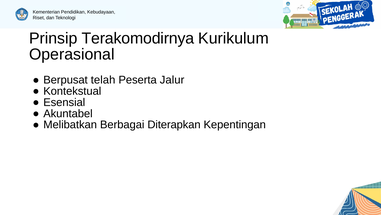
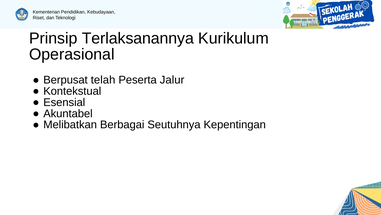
Terakomodirnya: Terakomodirnya -> Terlaksanannya
Diterapkan: Diterapkan -> Seutuhnya
